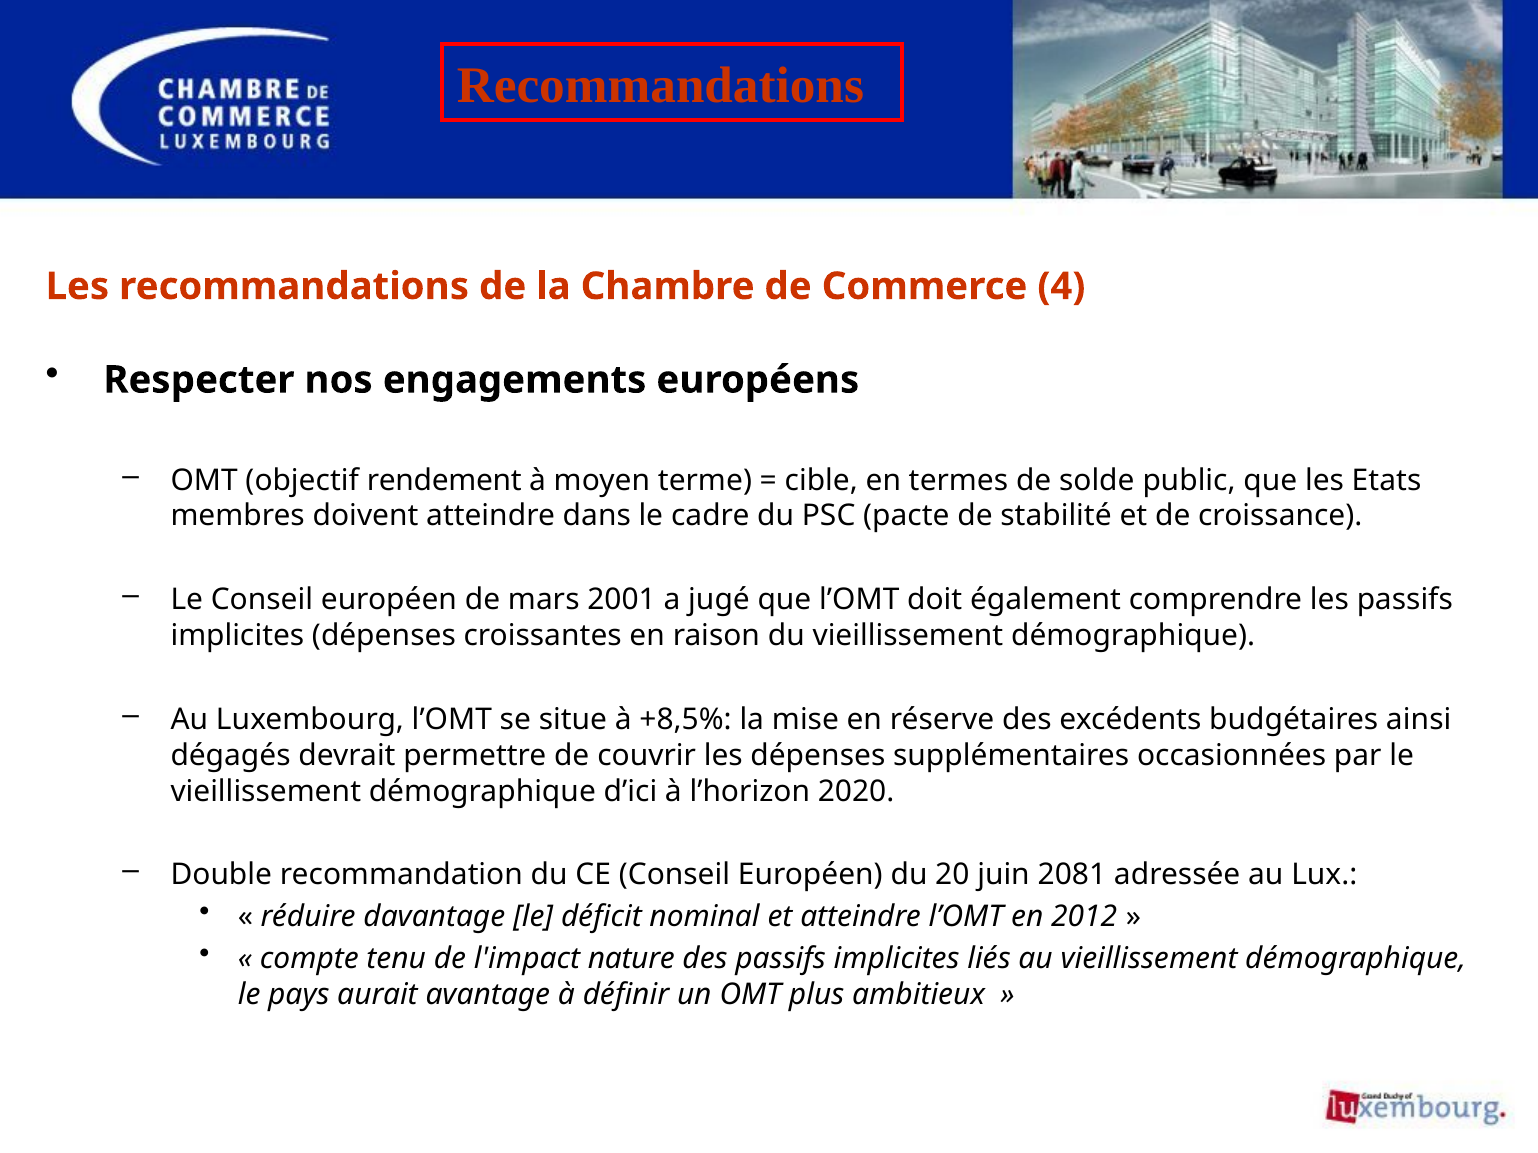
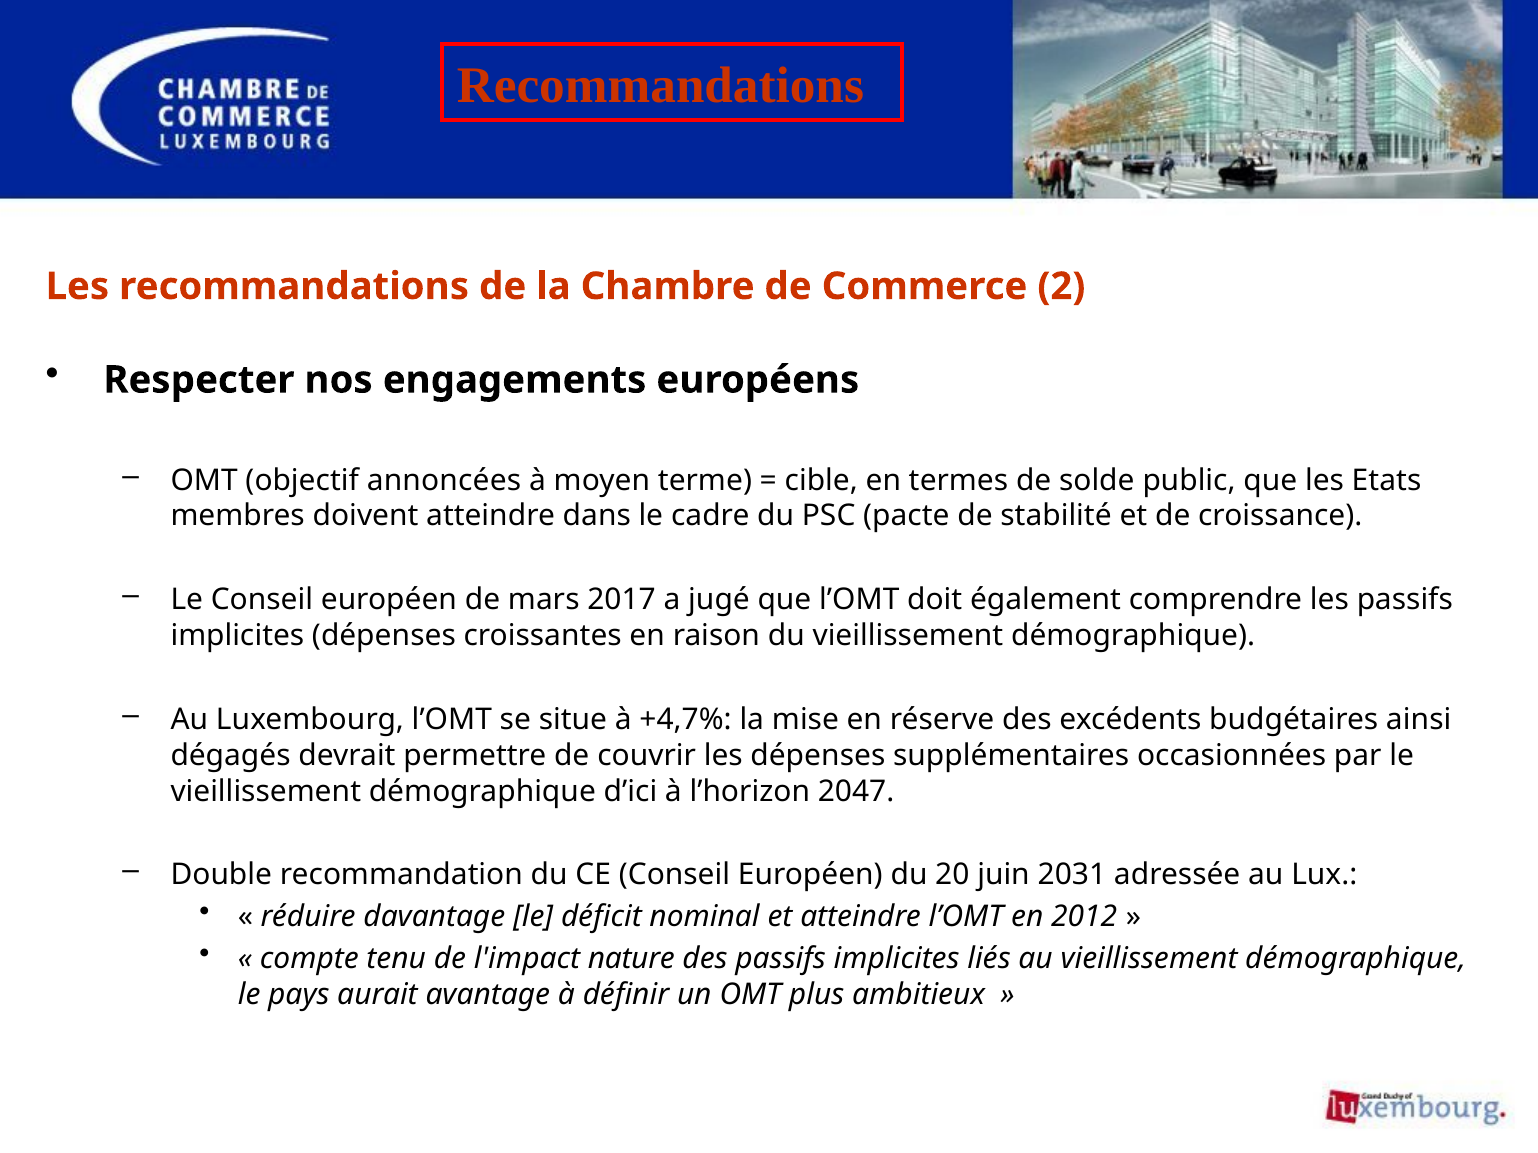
4: 4 -> 2
rendement: rendement -> annoncées
2001: 2001 -> 2017
+8,5%: +8,5% -> +4,7%
2020: 2020 -> 2047
2081: 2081 -> 2031
